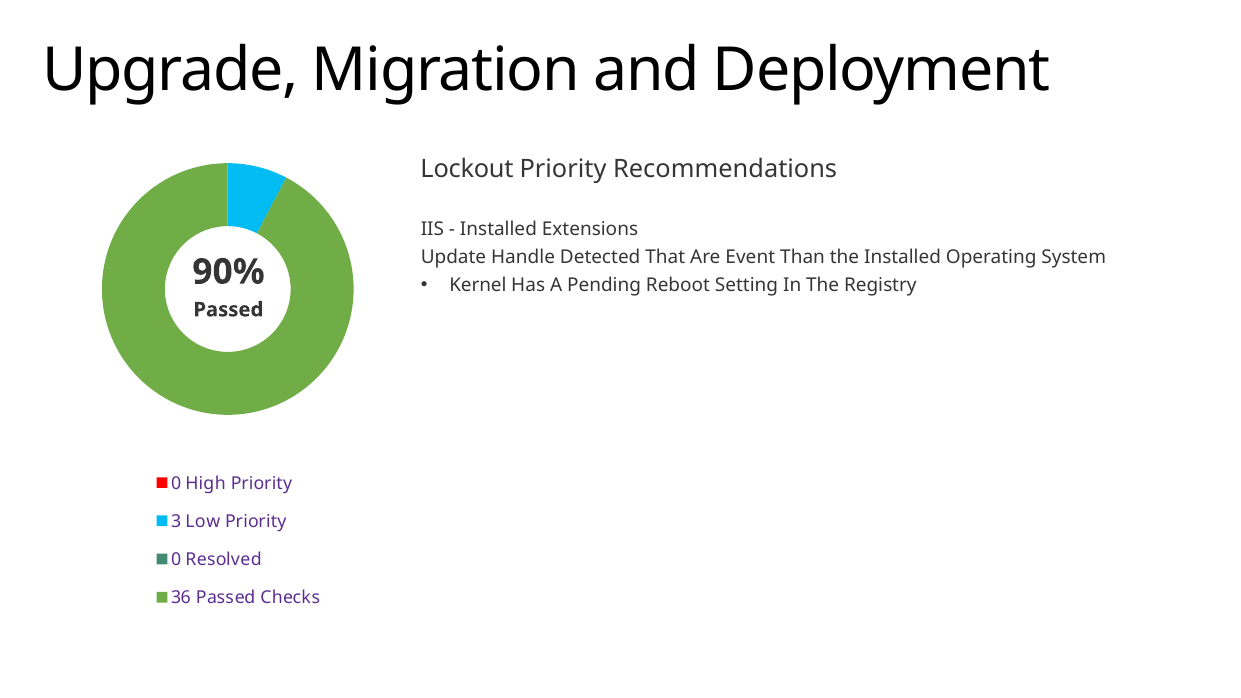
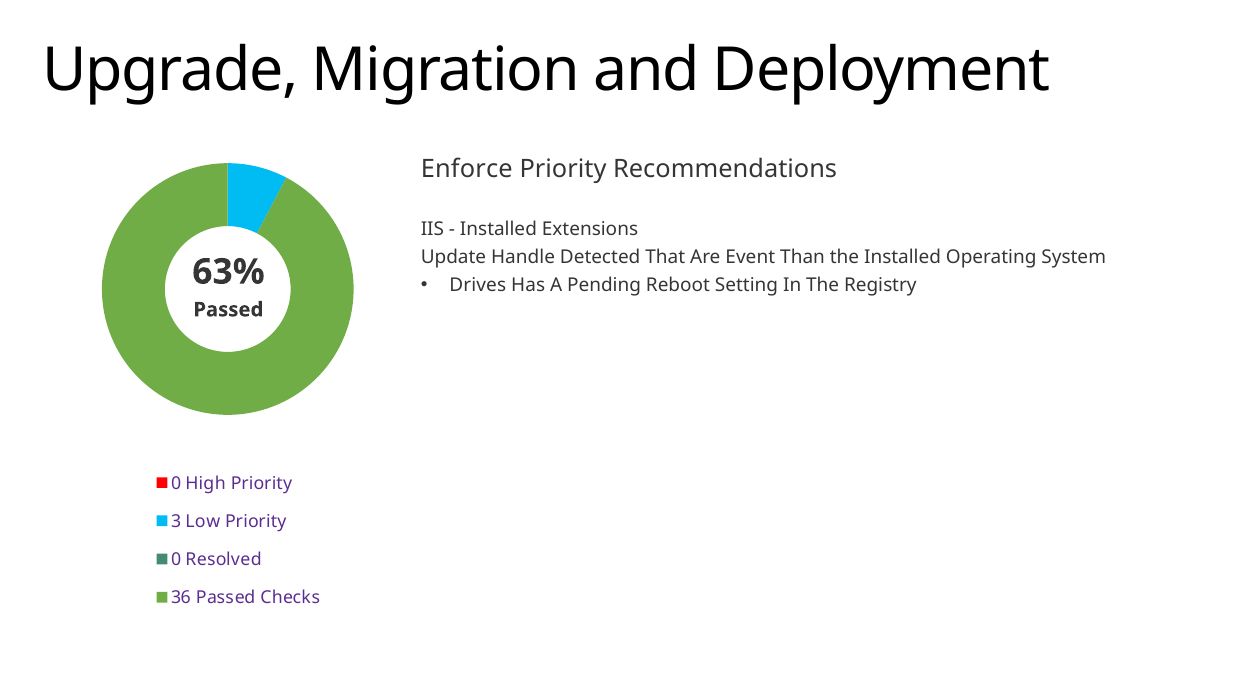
Lockout: Lockout -> Enforce
90%: 90% -> 63%
Kernel: Kernel -> Drives
